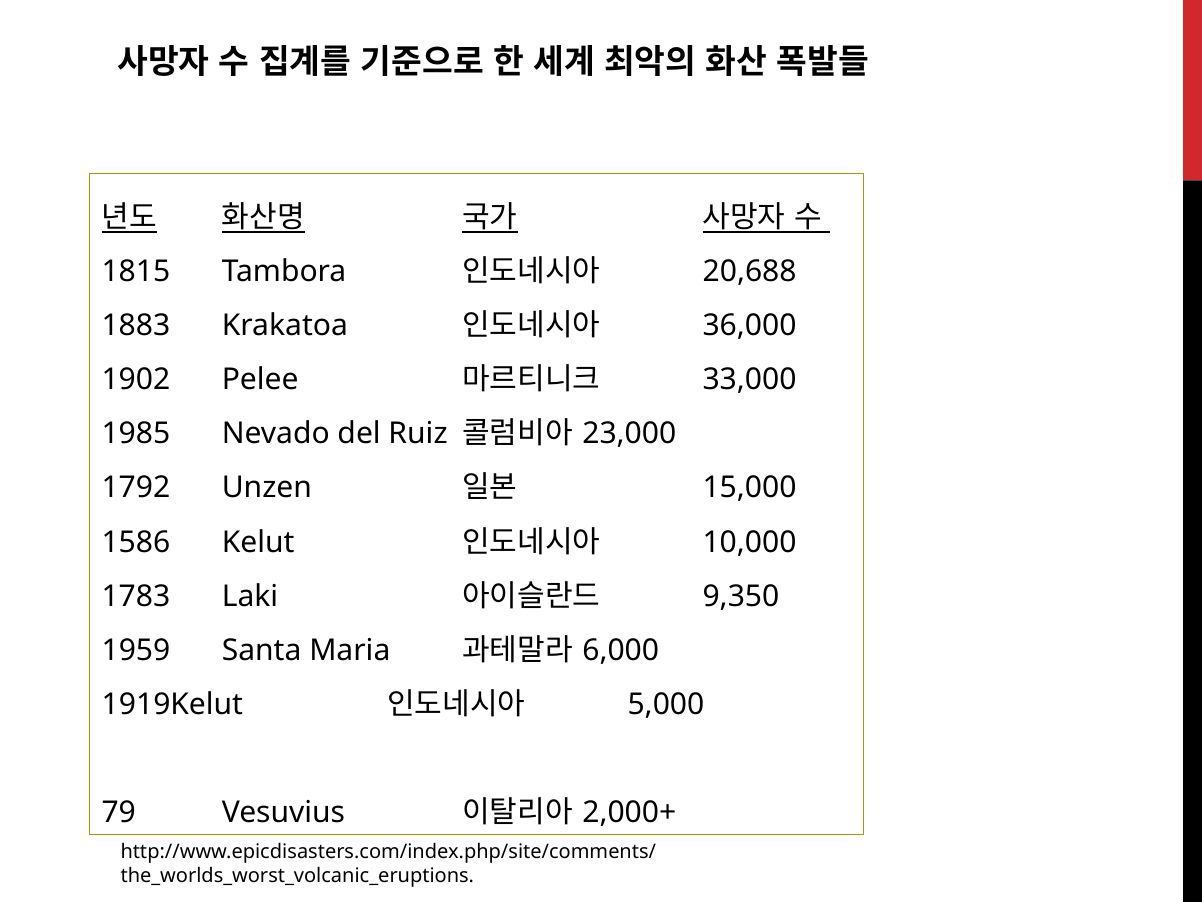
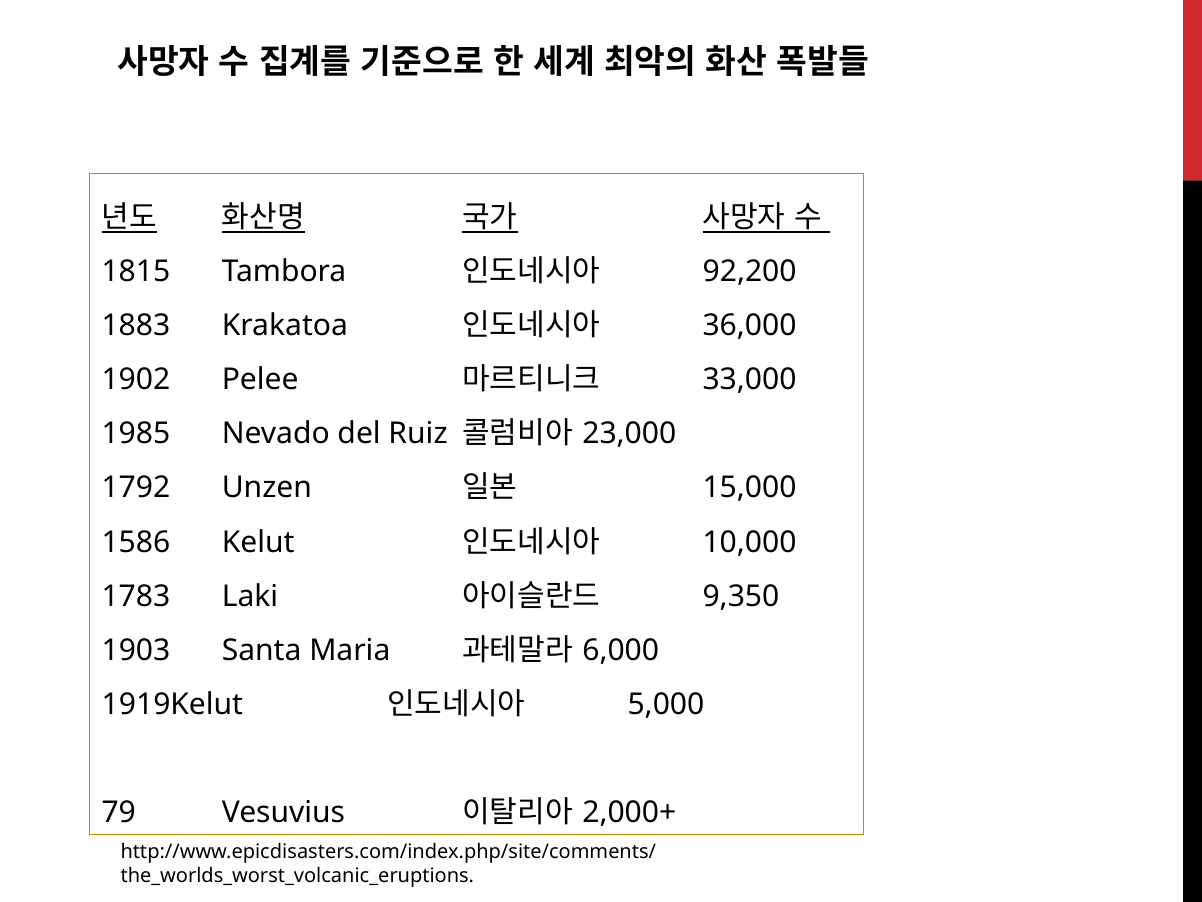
20,688: 20,688 -> 92,200
1959: 1959 -> 1903
